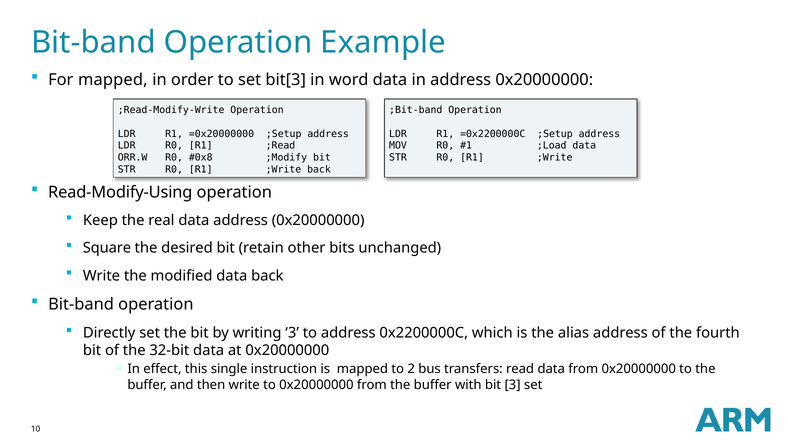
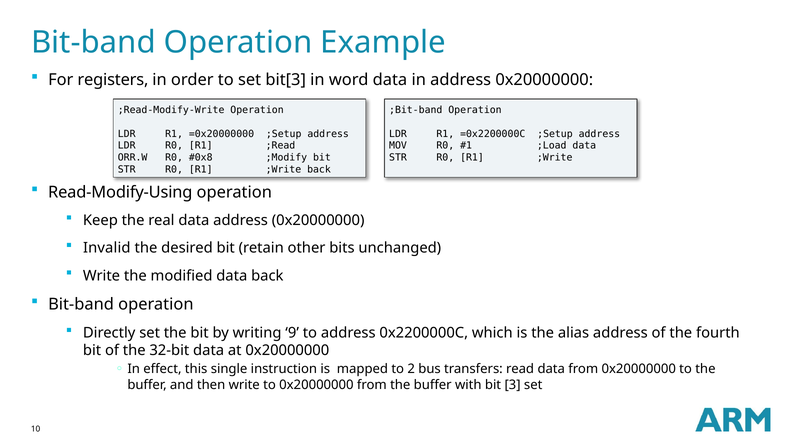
For mapped: mapped -> registers
Square: Square -> Invalid
writing 3: 3 -> 9
